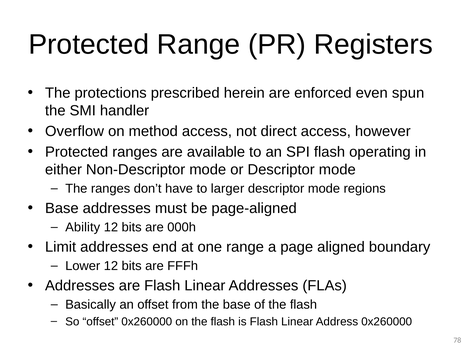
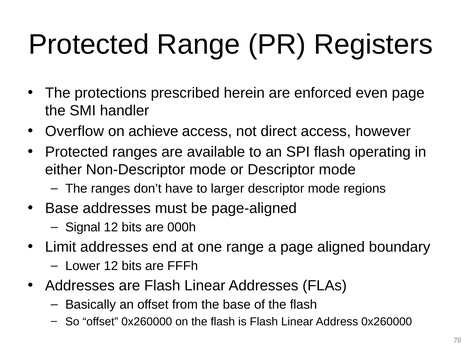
even spun: spun -> page
method: method -> achieve
Ability: Ability -> Signal
